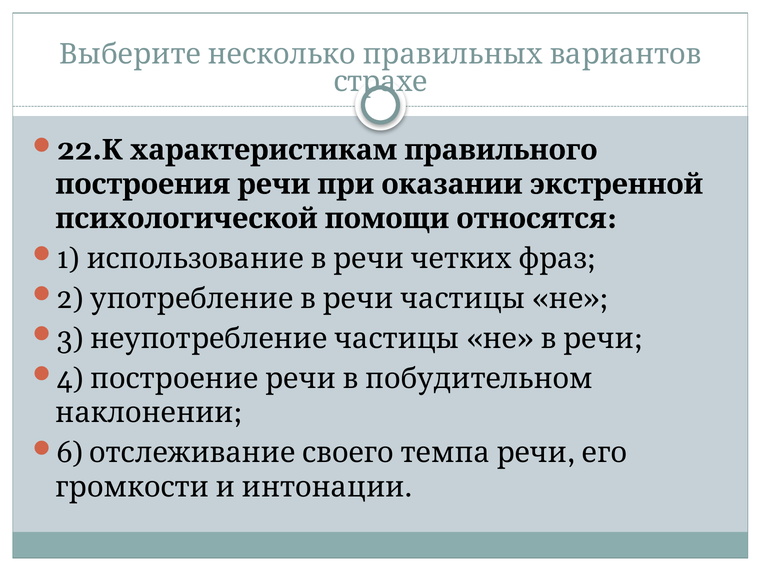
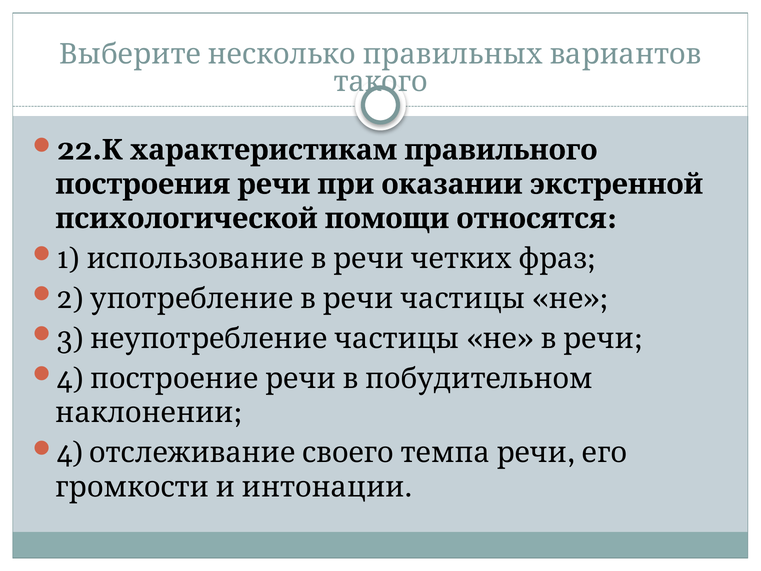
страхе: страхе -> такого
6 at (70, 453): 6 -> 4
